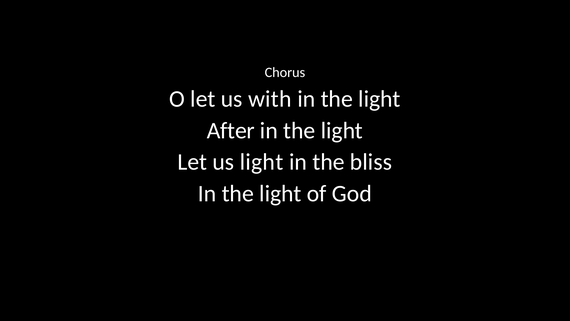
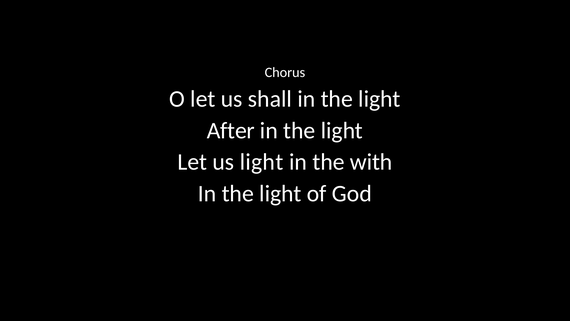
with: with -> shall
bliss: bliss -> with
